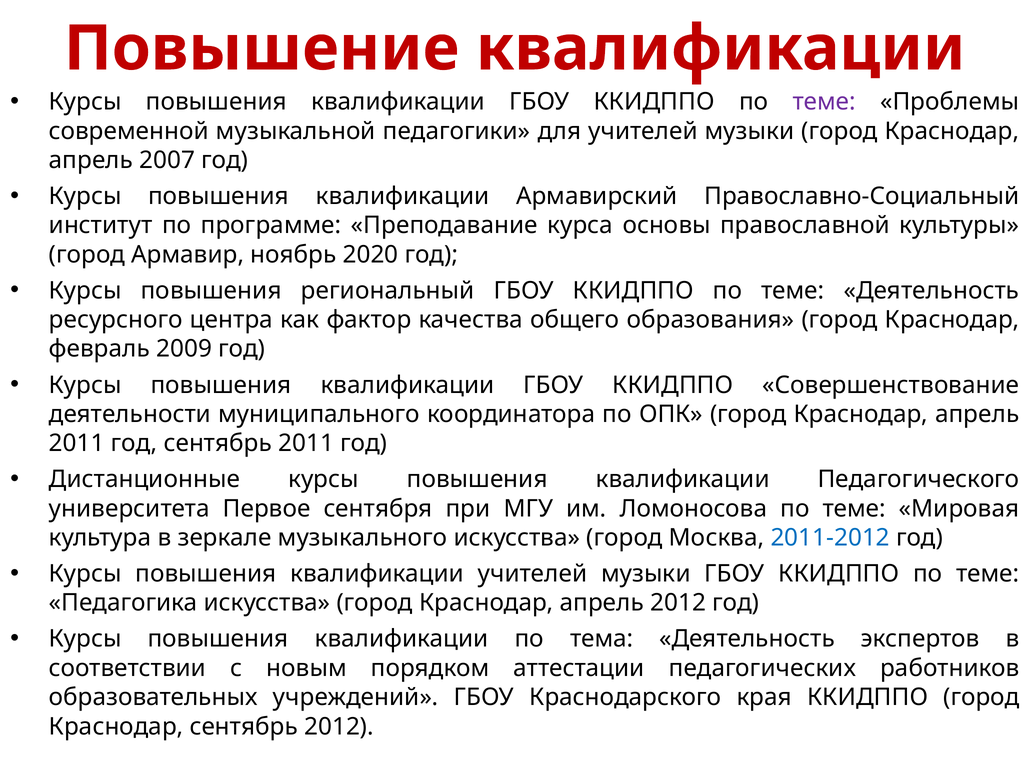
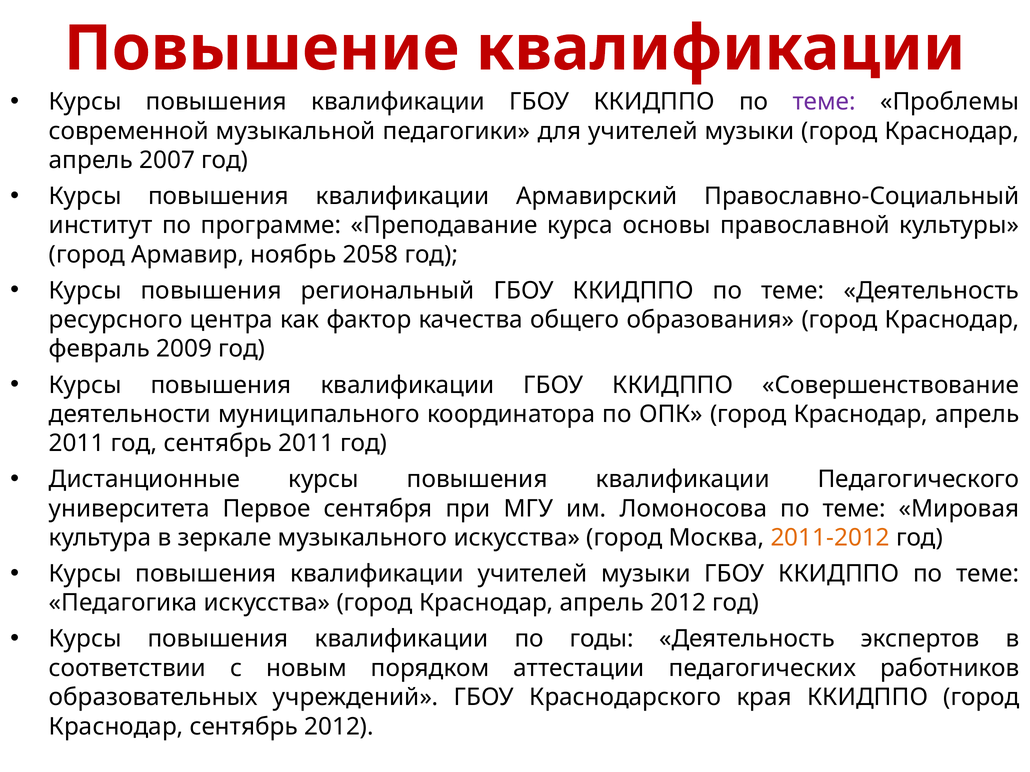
2020: 2020 -> 2058
2011-2012 colour: blue -> orange
тема: тема -> годы
